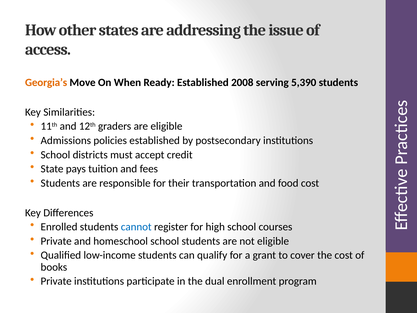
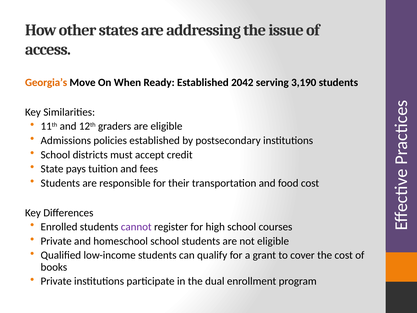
2008: 2008 -> 2042
5,390: 5,390 -> 3,190
cannot colour: blue -> purple
